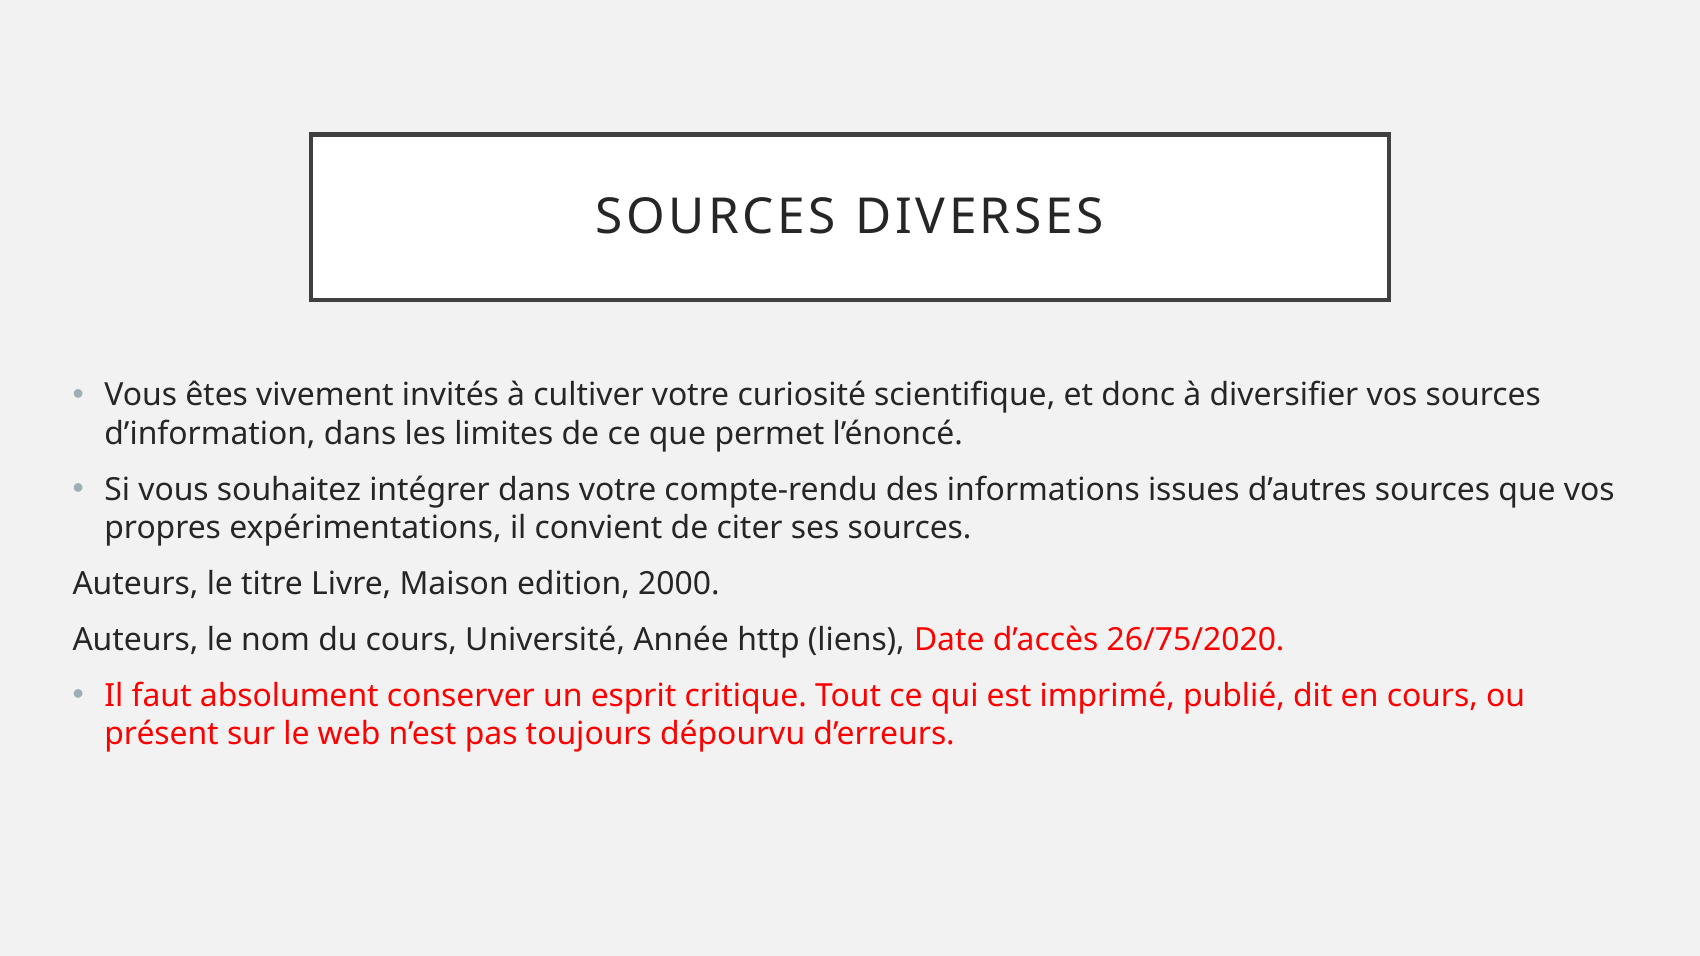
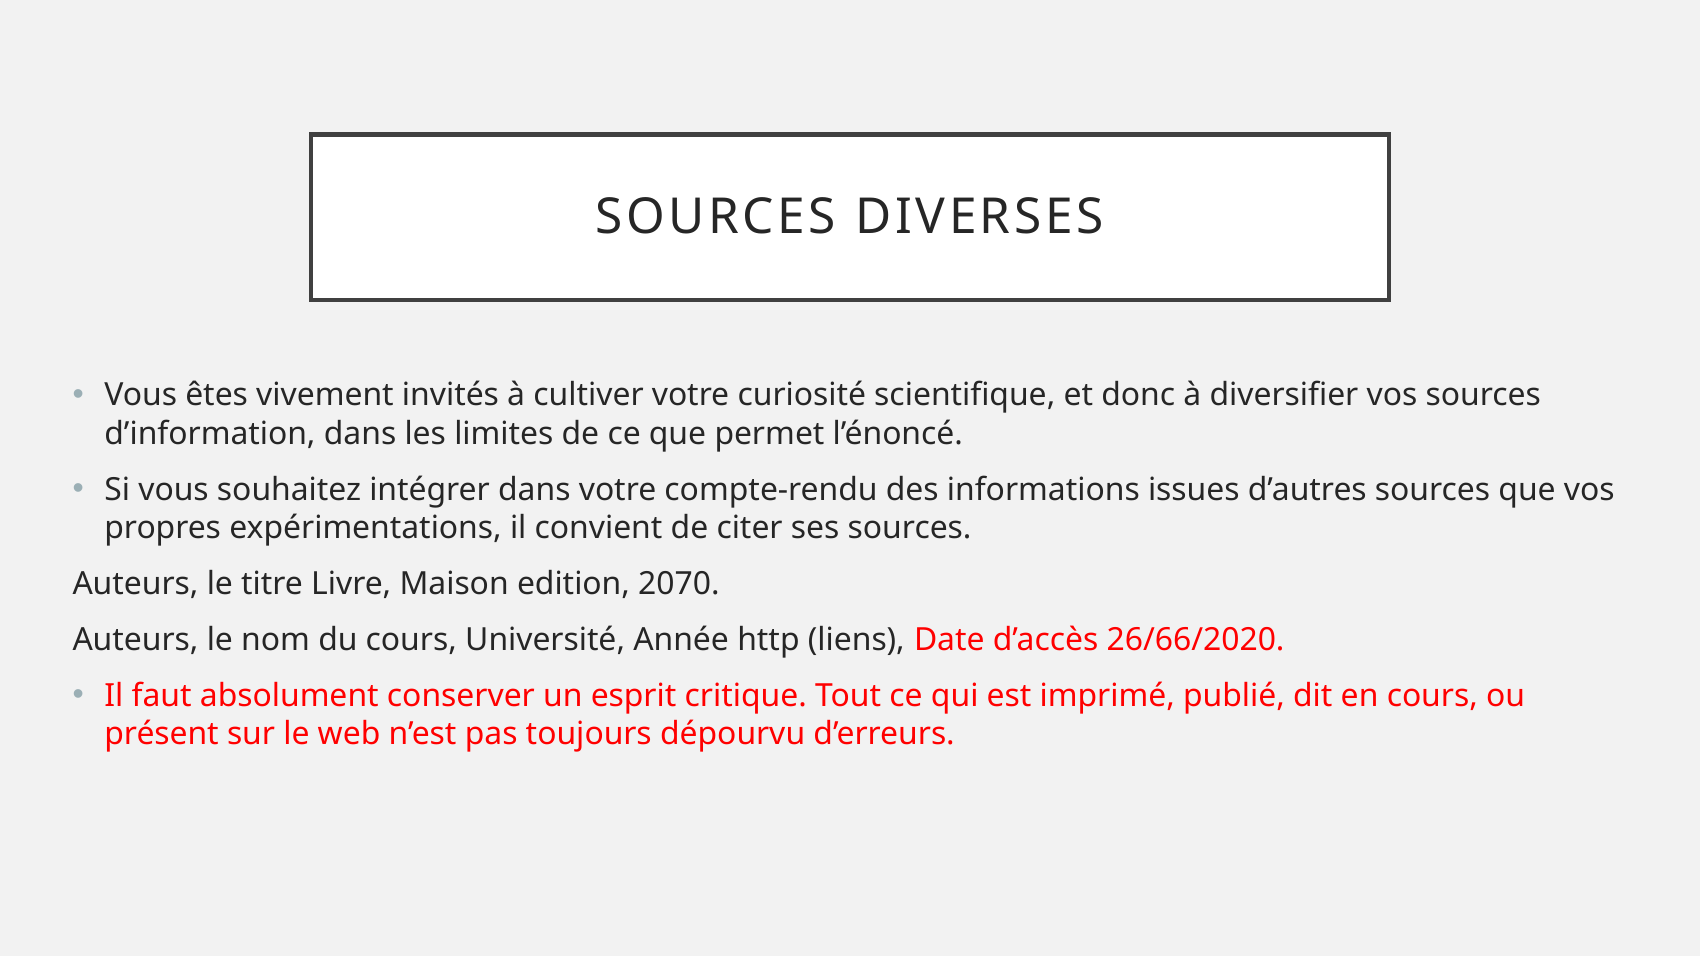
2000: 2000 -> 2070
26/75/2020: 26/75/2020 -> 26/66/2020
